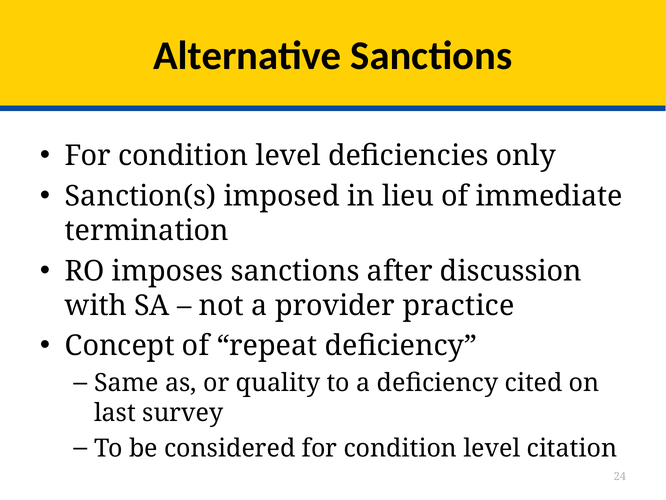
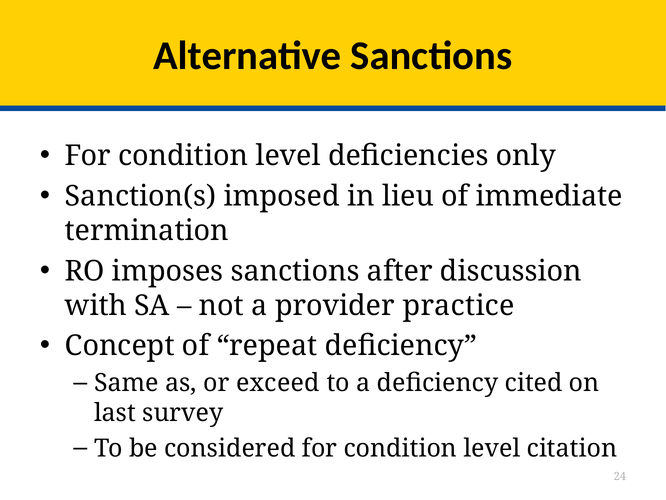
quality: quality -> exceed
